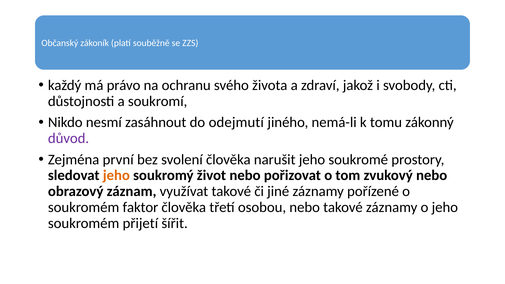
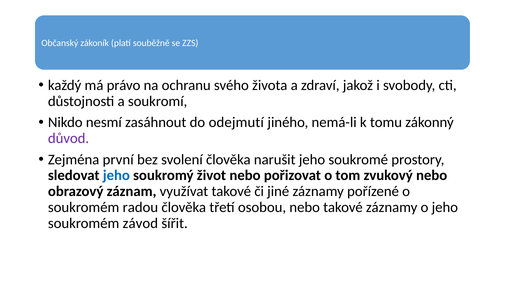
jeho at (116, 175) colour: orange -> blue
faktor: faktor -> radou
přijetí: přijetí -> závod
